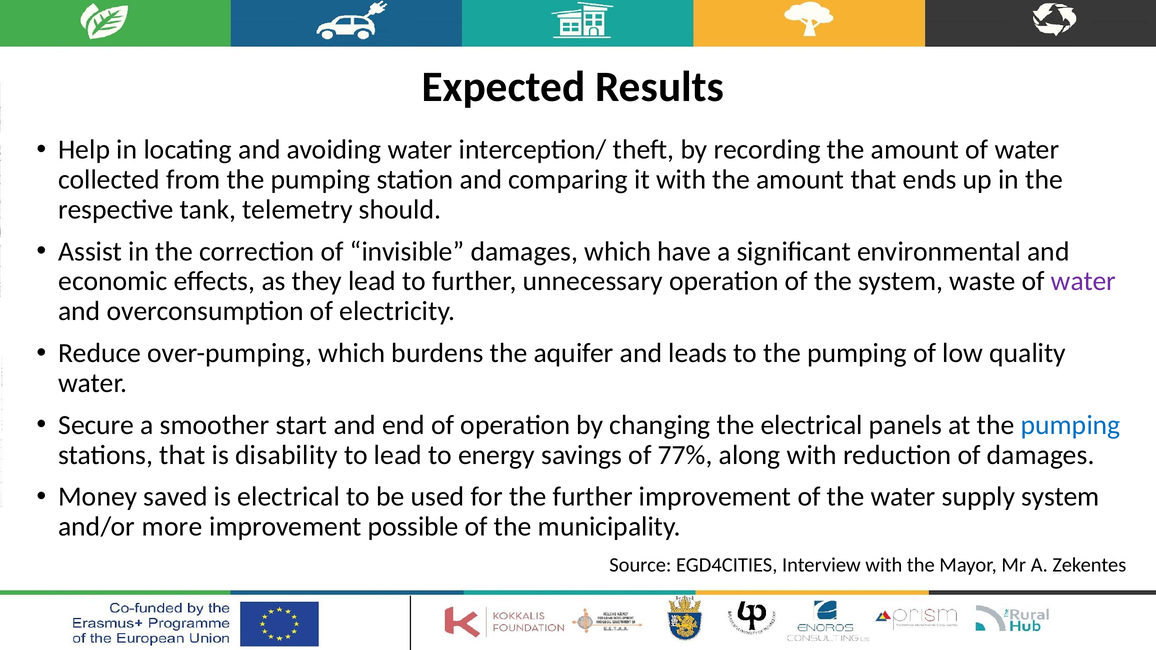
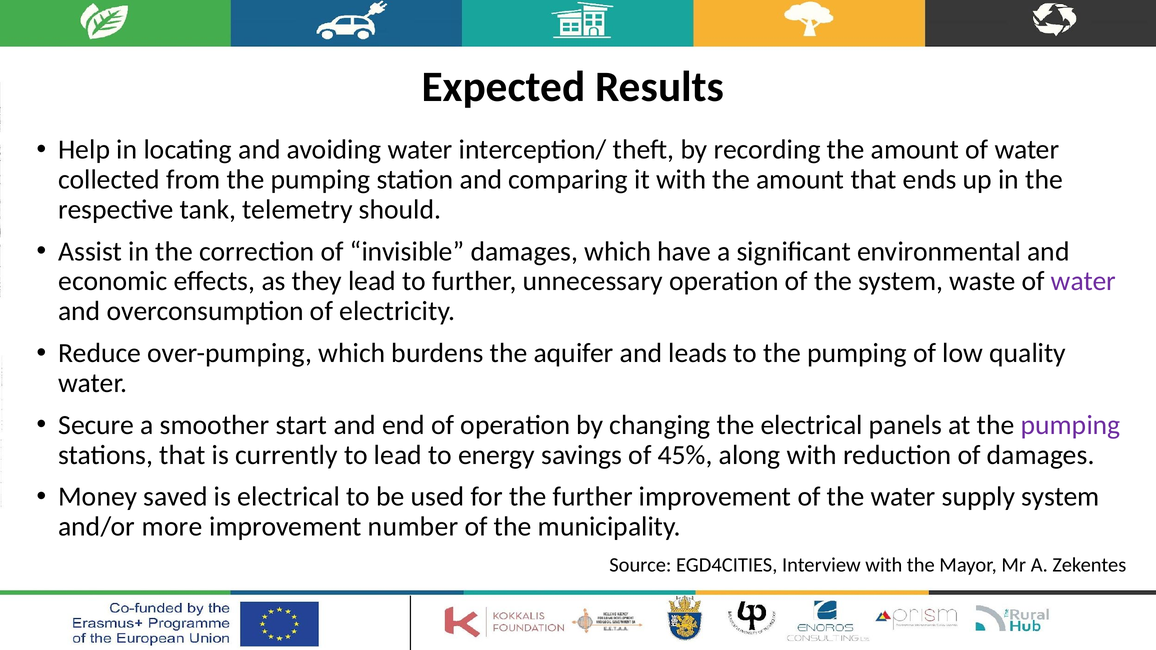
pumping at (1071, 425) colour: blue -> purple
disability: disability -> currently
77%: 77% -> 45%
possible: possible -> number
